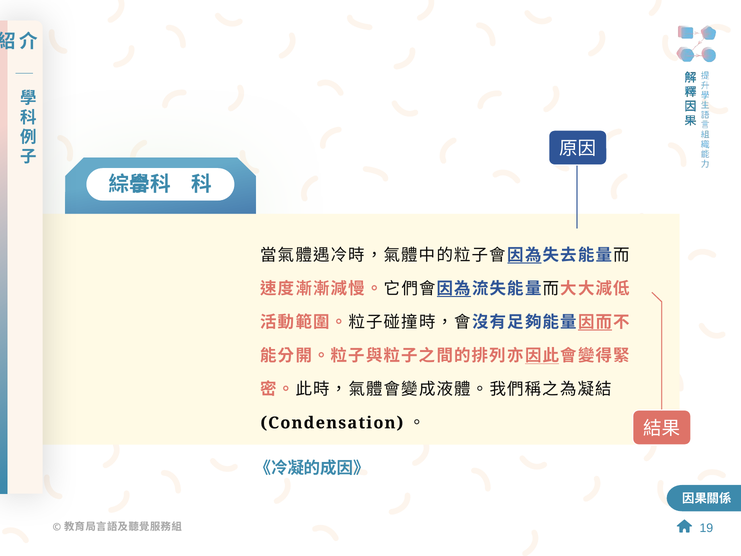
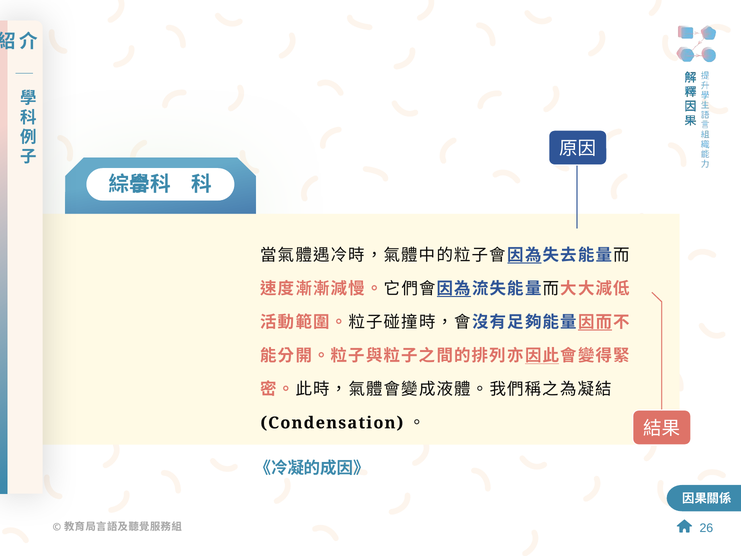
19: 19 -> 26
